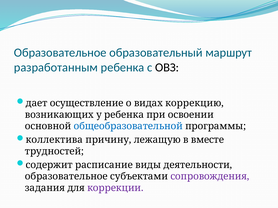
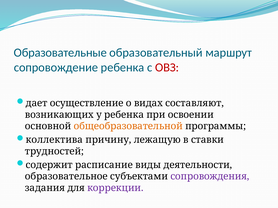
Образовательное at (60, 53): Образовательное -> Образовательные
разработанным: разработанным -> сопровождение
ОВЗ colour: black -> red
коррекцию: коррекцию -> составляют
общеобразовательной colour: blue -> orange
вместе: вместе -> ставки
